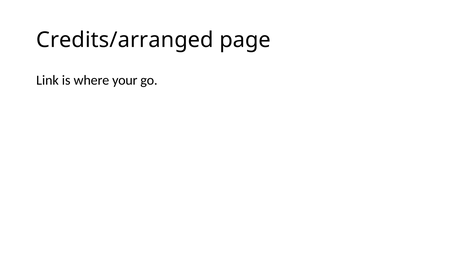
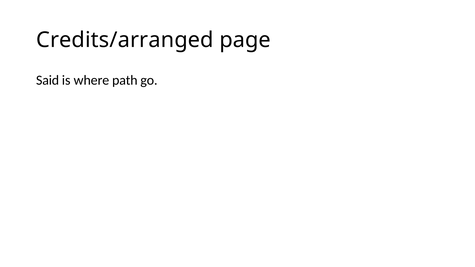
Link: Link -> Said
your: your -> path
